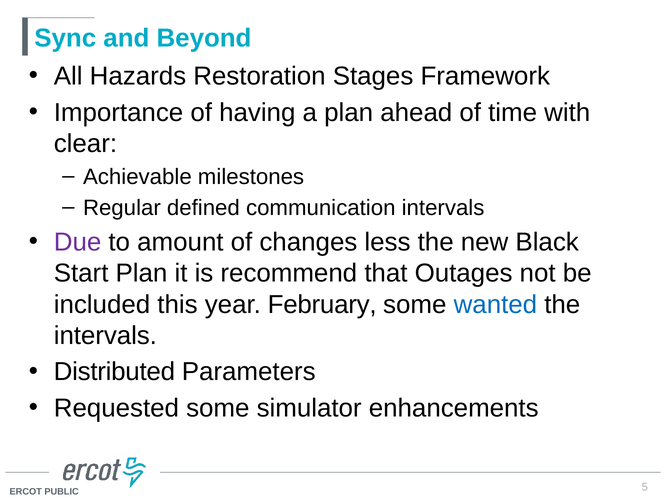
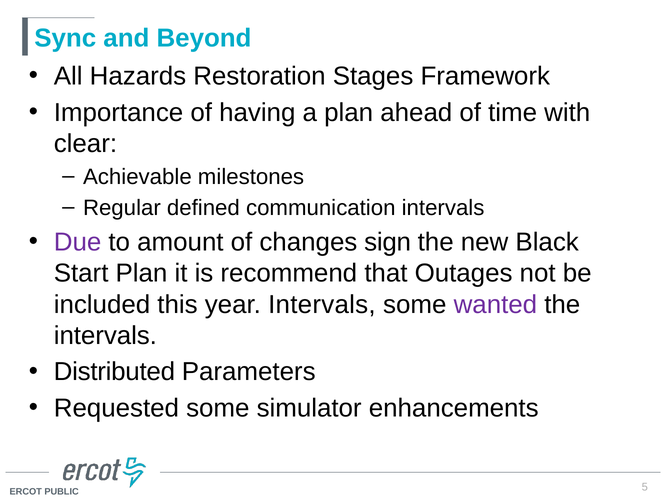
less: less -> sign
year February: February -> Intervals
wanted colour: blue -> purple
